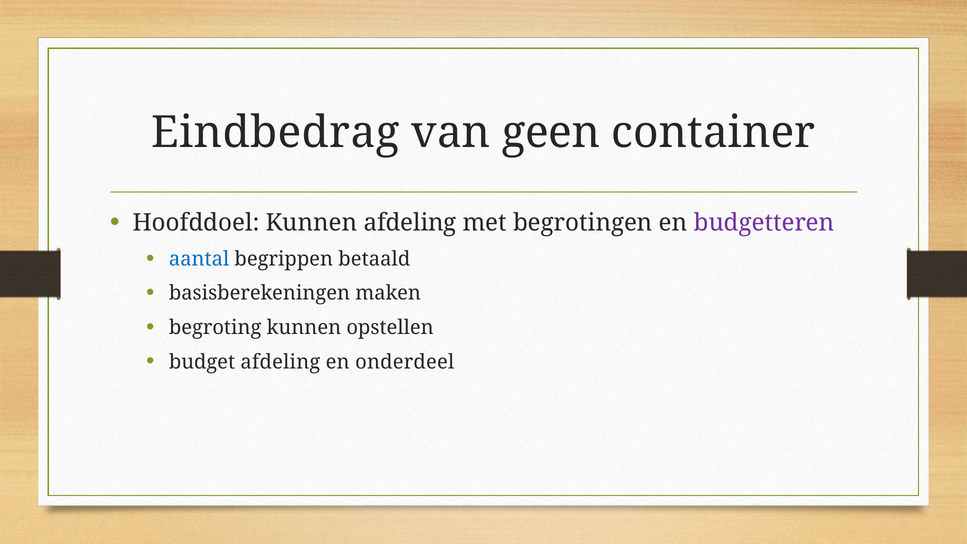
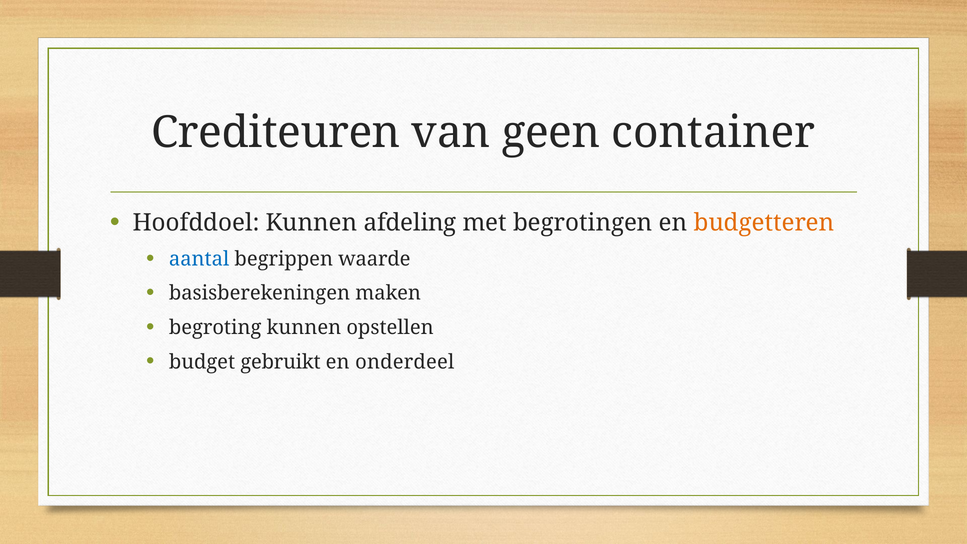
Eindbedrag: Eindbedrag -> Crediteuren
budgetteren colour: purple -> orange
betaald: betaald -> waarde
budget afdeling: afdeling -> gebruikt
